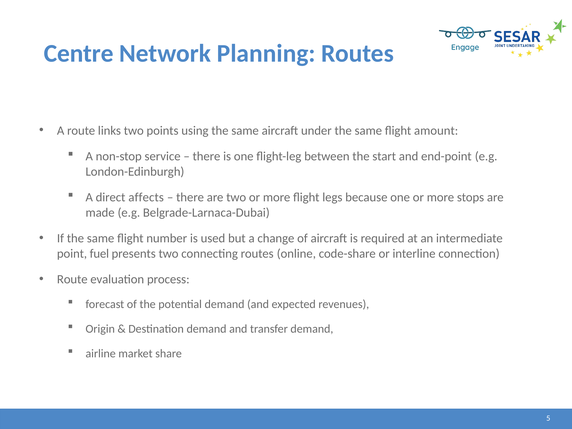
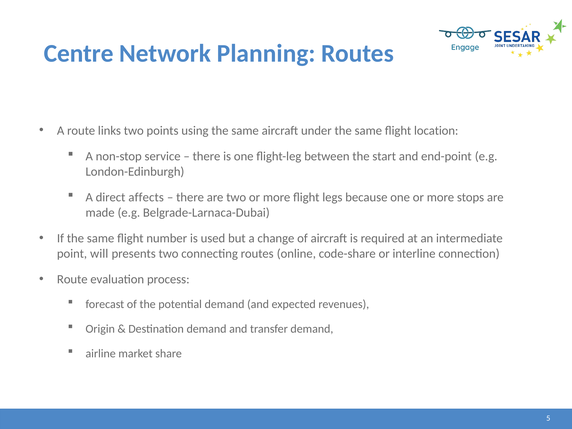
amount: amount -> location
fuel: fuel -> will
